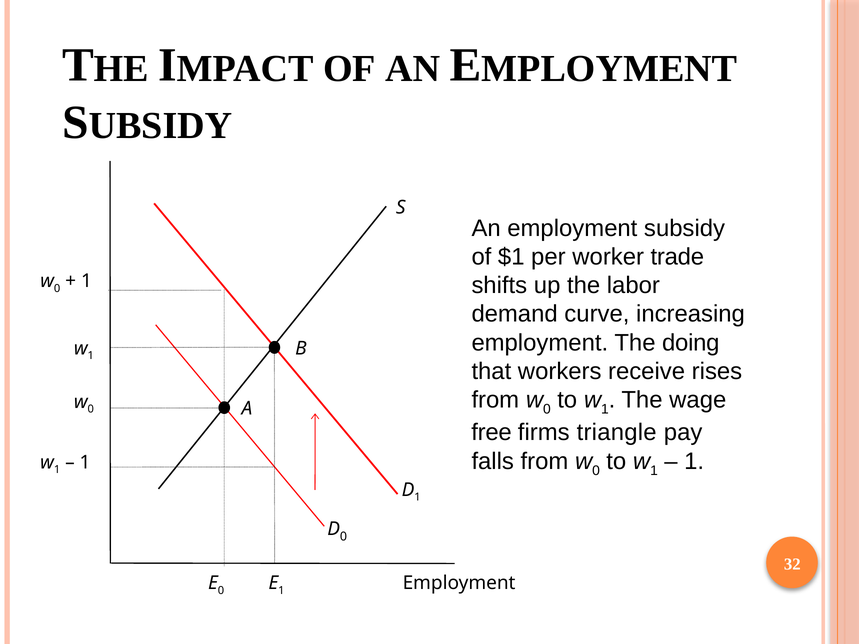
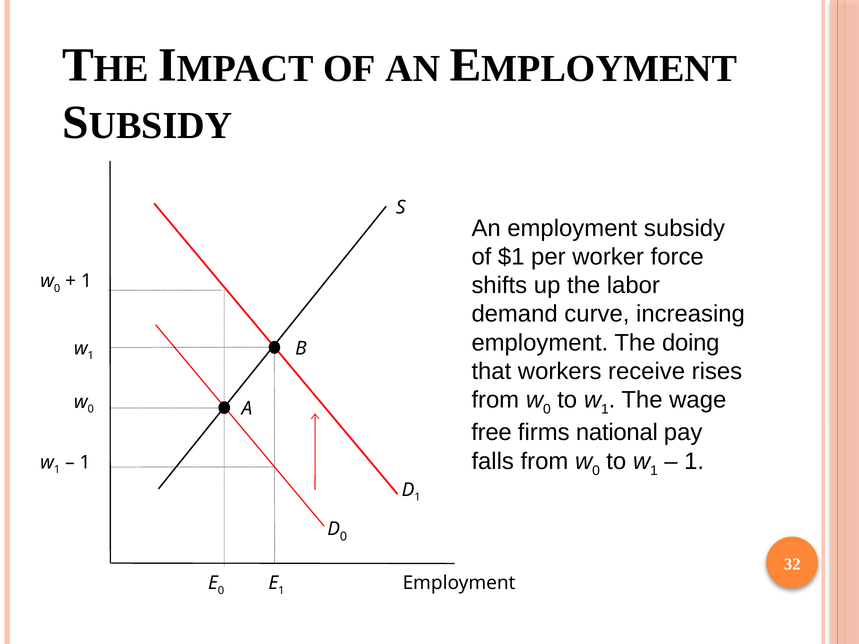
trade: trade -> force
triangle: triangle -> national
